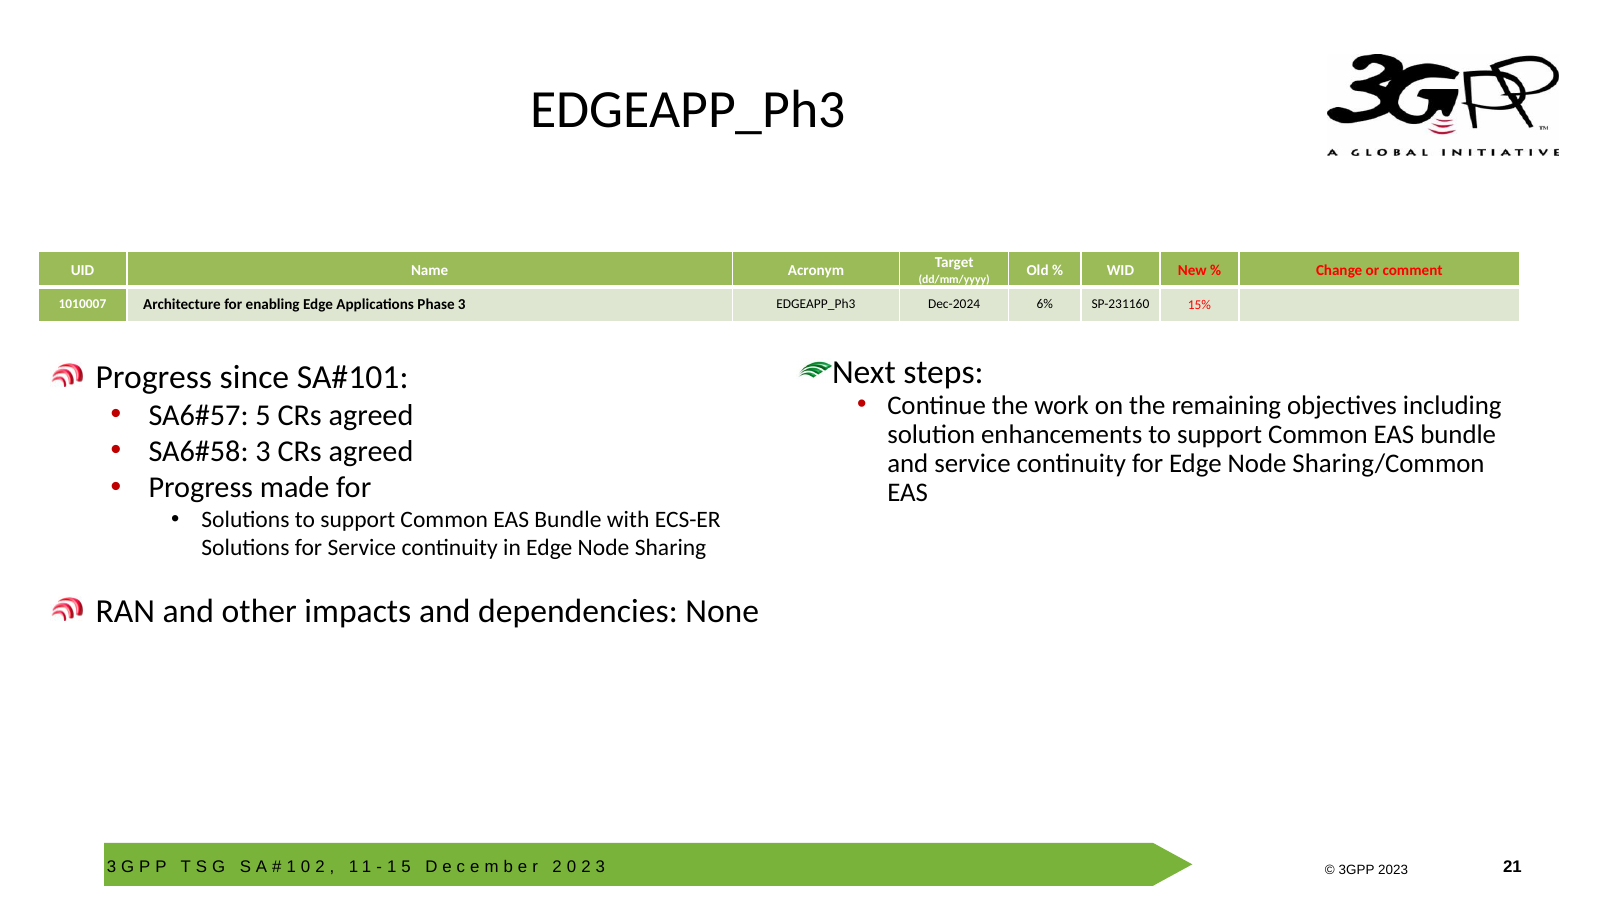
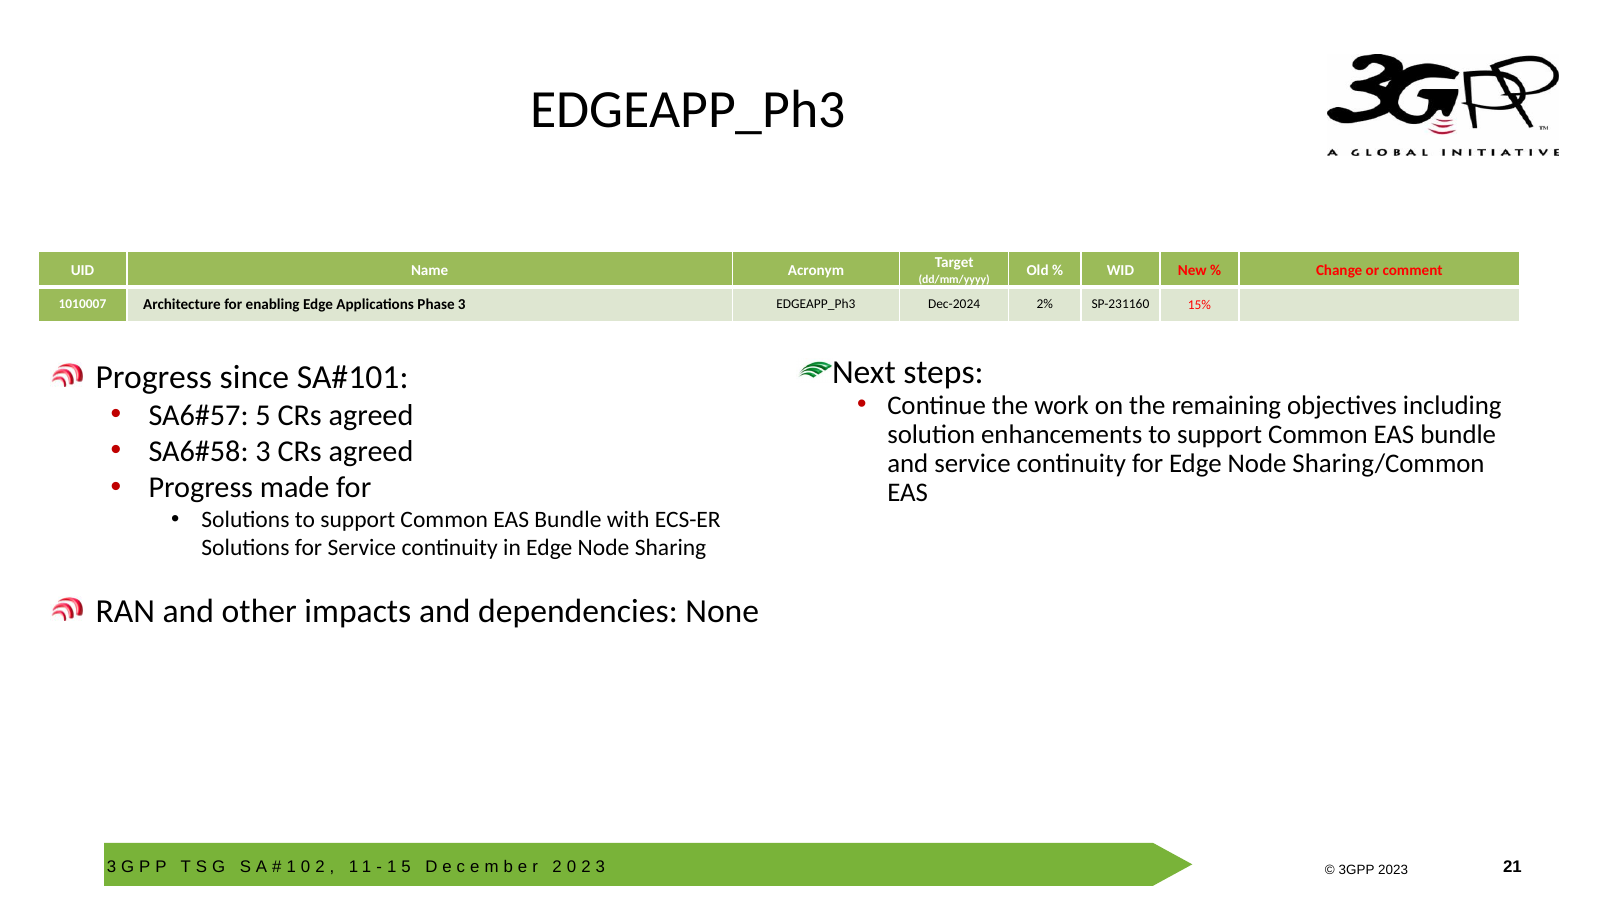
6%: 6% -> 2%
